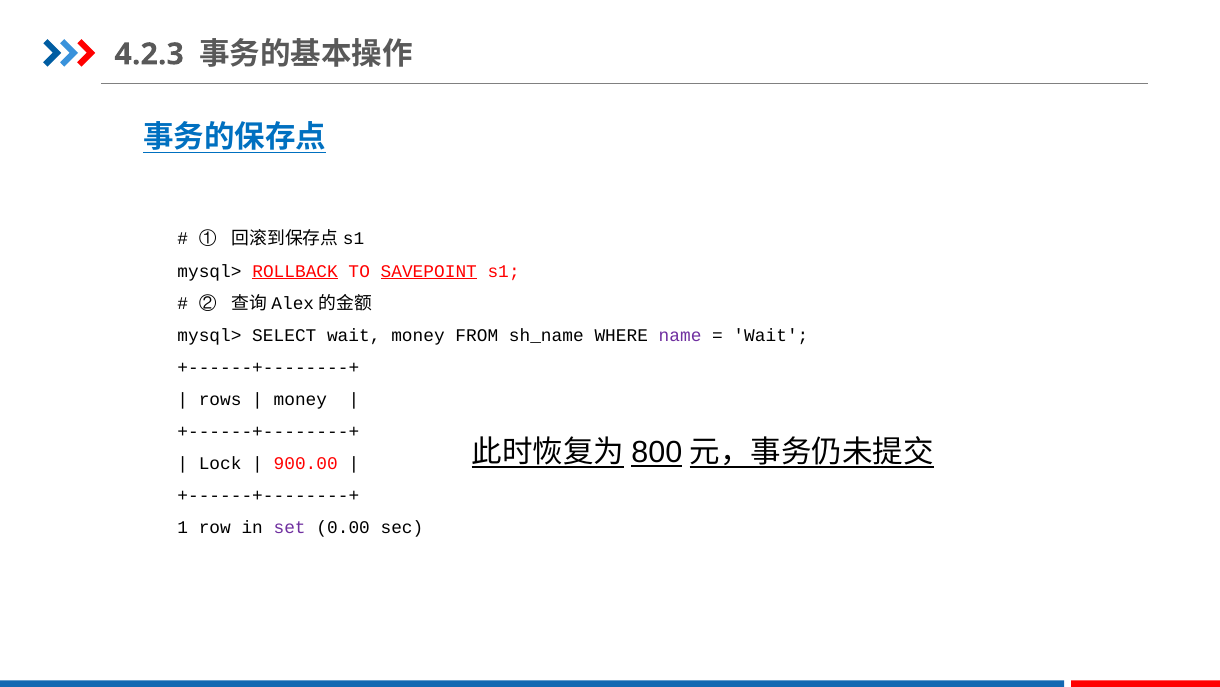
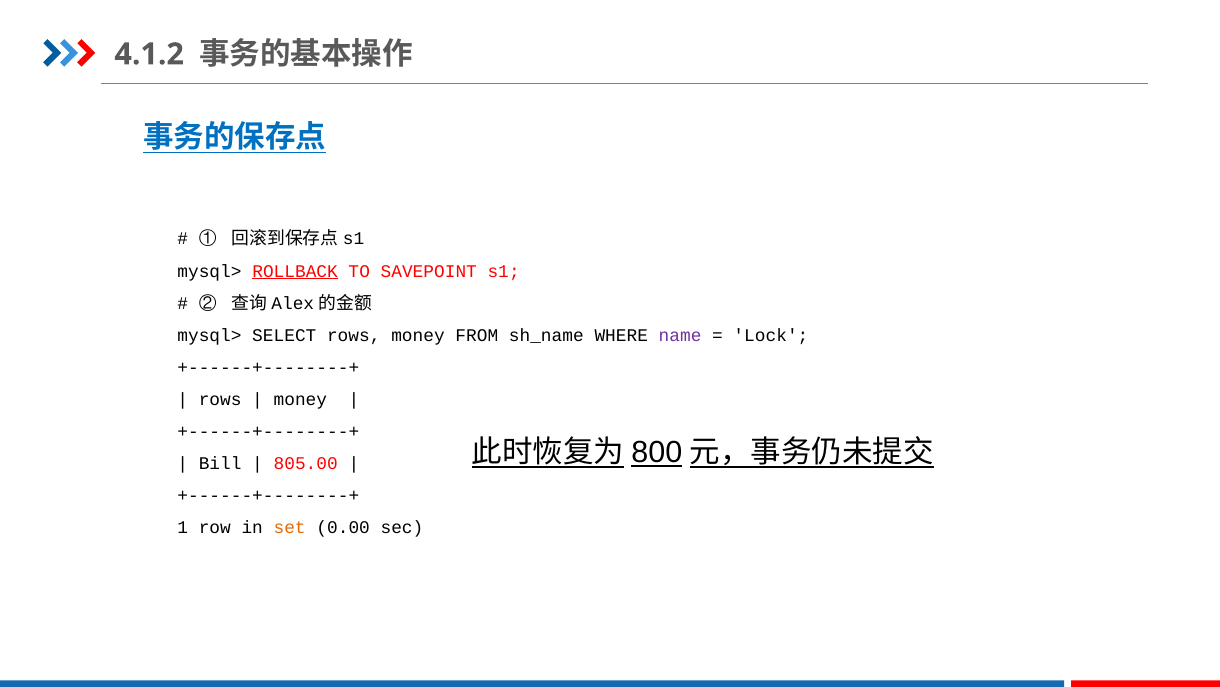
4.2.3: 4.2.3 -> 4.1.2
SAVEPOINT underline: present -> none
SELECT wait: wait -> rows
Wait at (771, 335): Wait -> Lock
Lock: Lock -> Bill
900.00: 900.00 -> 805.00
set colour: purple -> orange
